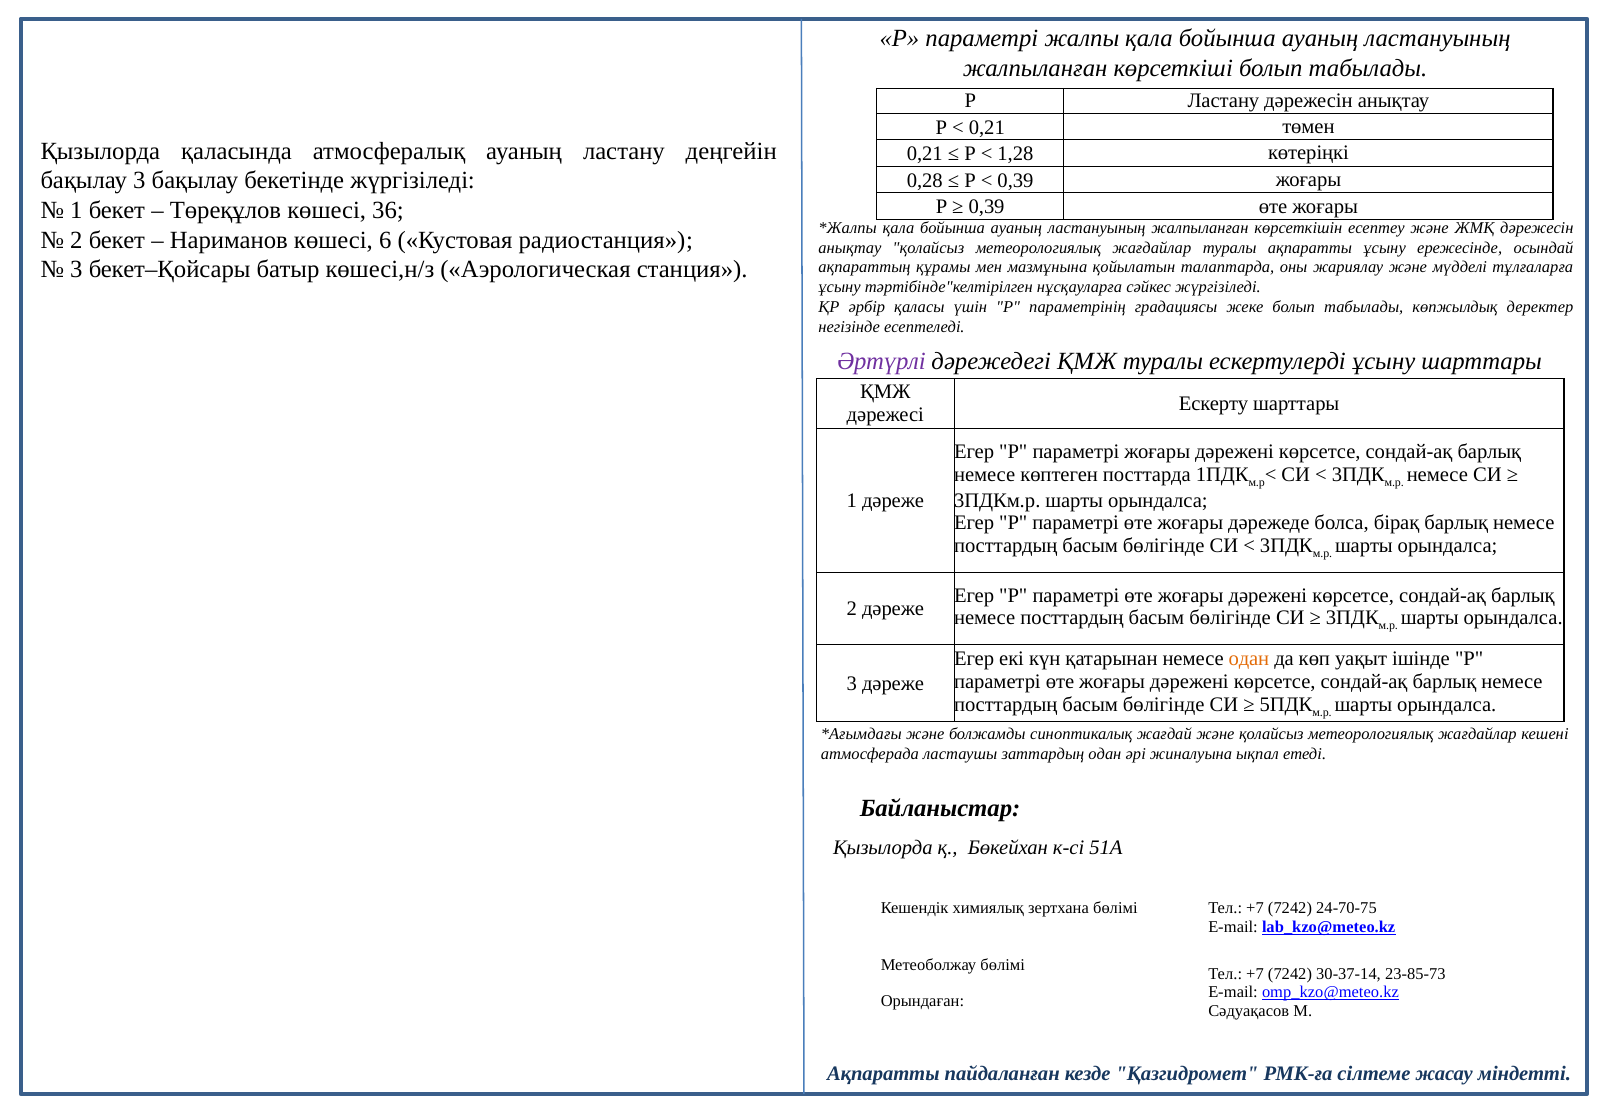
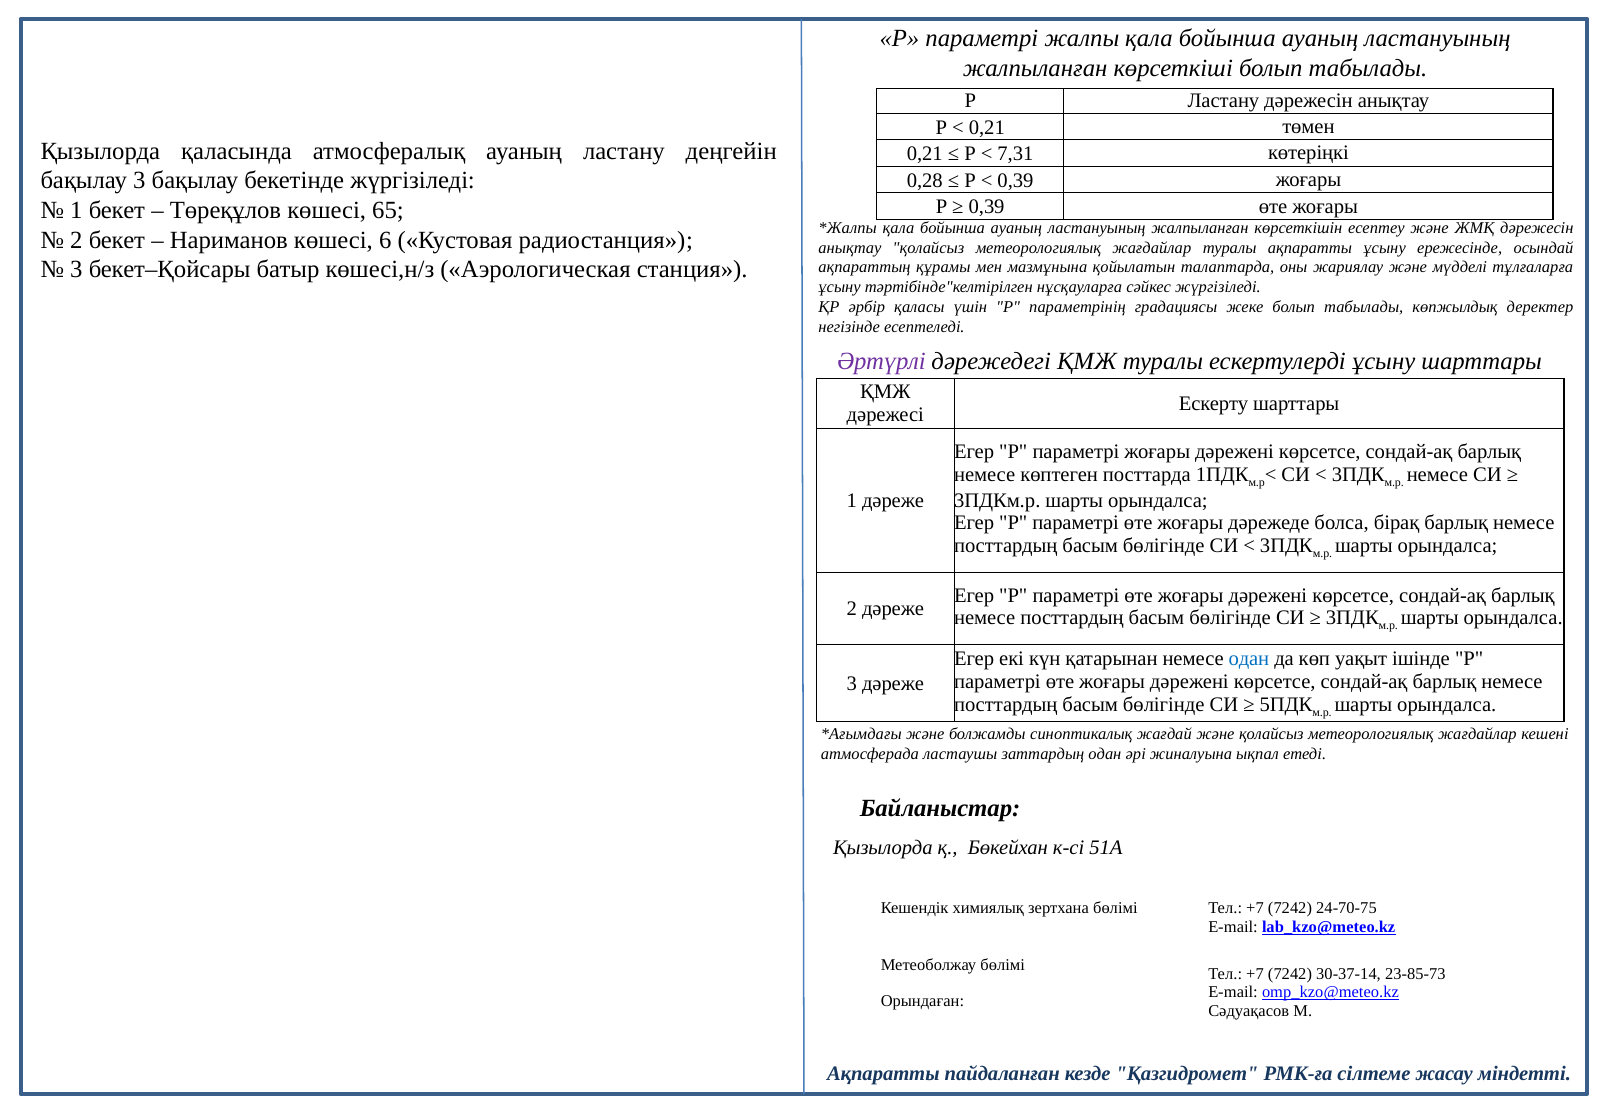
1,28: 1,28 -> 7,31
36: 36 -> 65
одан at (1249, 659) colour: orange -> blue
